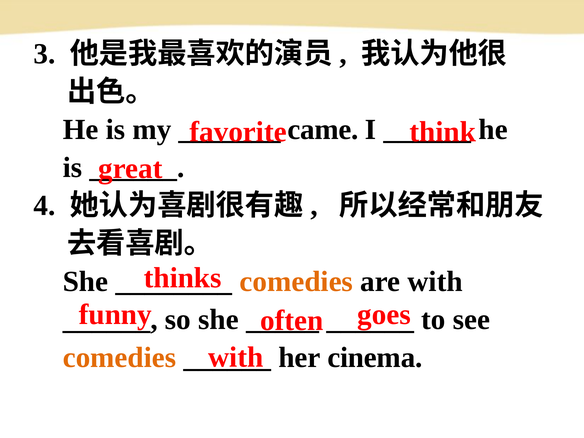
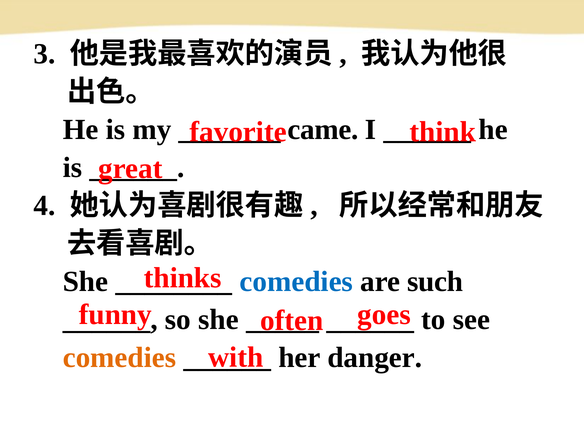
comedies at (296, 282) colour: orange -> blue
are with: with -> such
cinema: cinema -> danger
